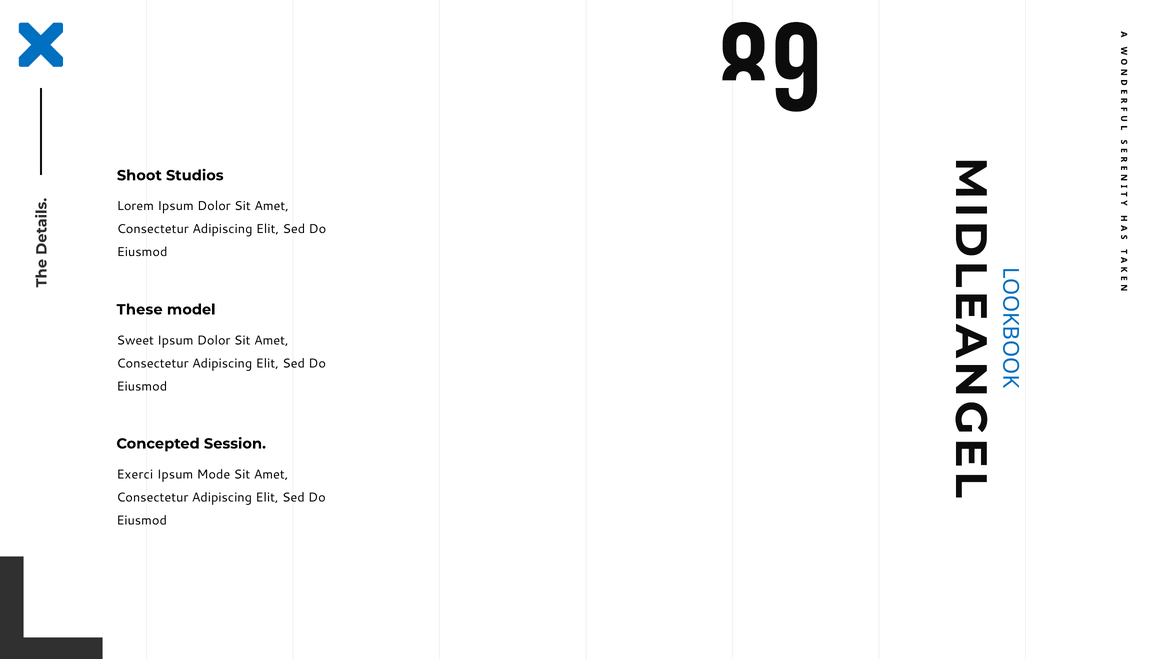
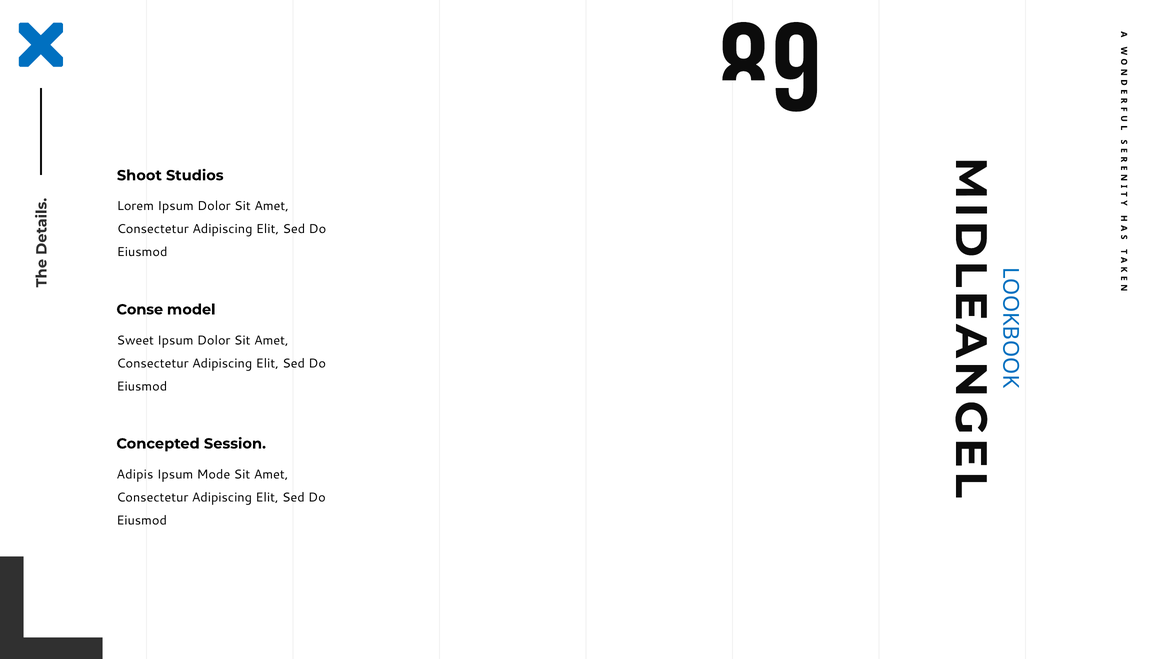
These: These -> Conse
Exerci: Exerci -> Adipis
